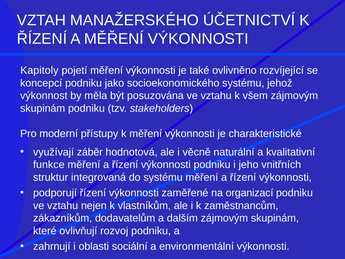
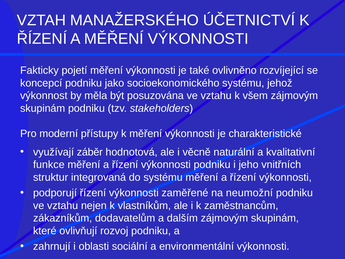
Kapitoly: Kapitoly -> Fakticky
organizací: organizací -> neumožní
